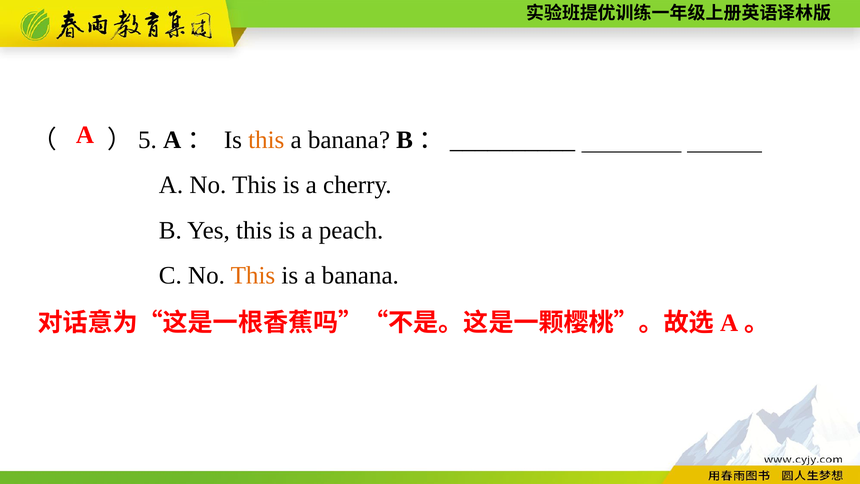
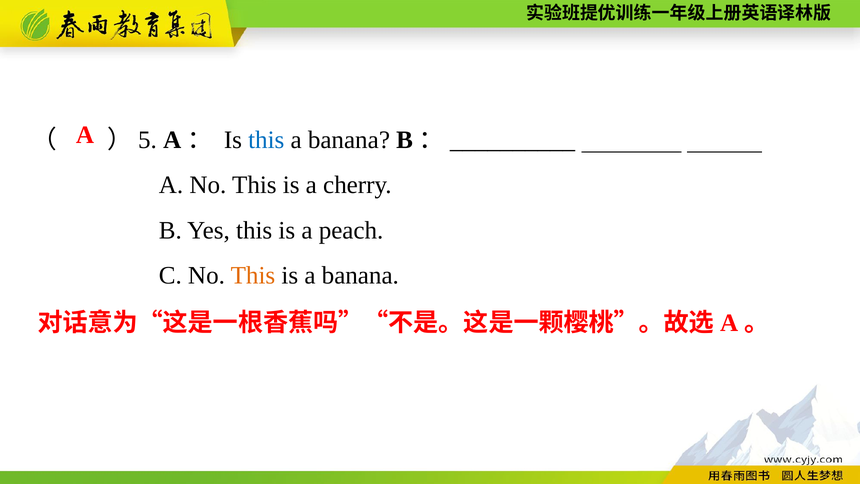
this at (266, 140) colour: orange -> blue
